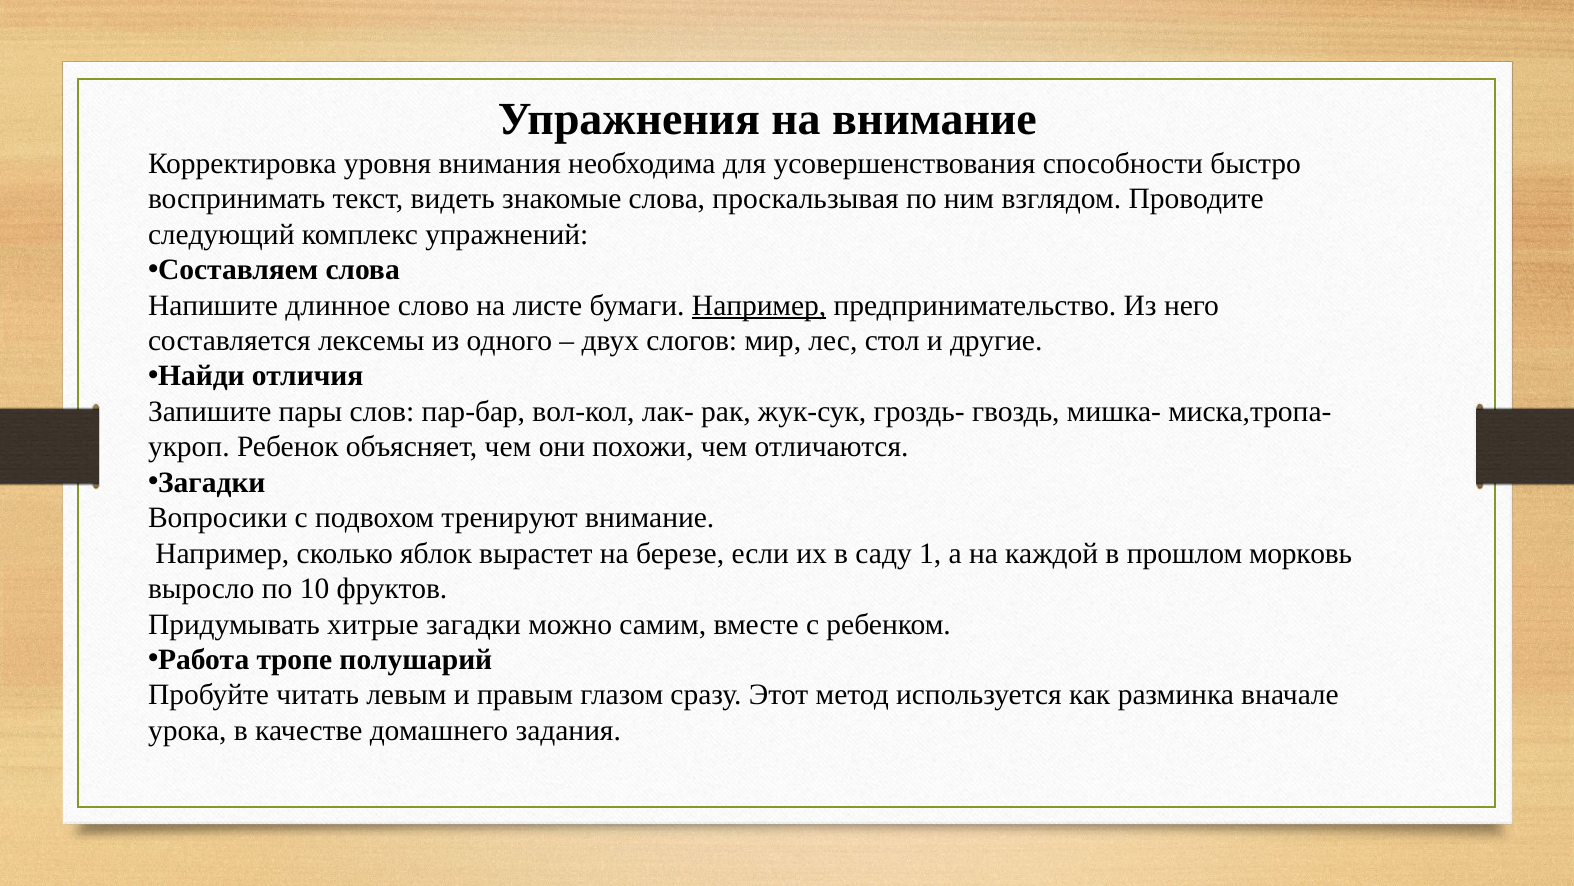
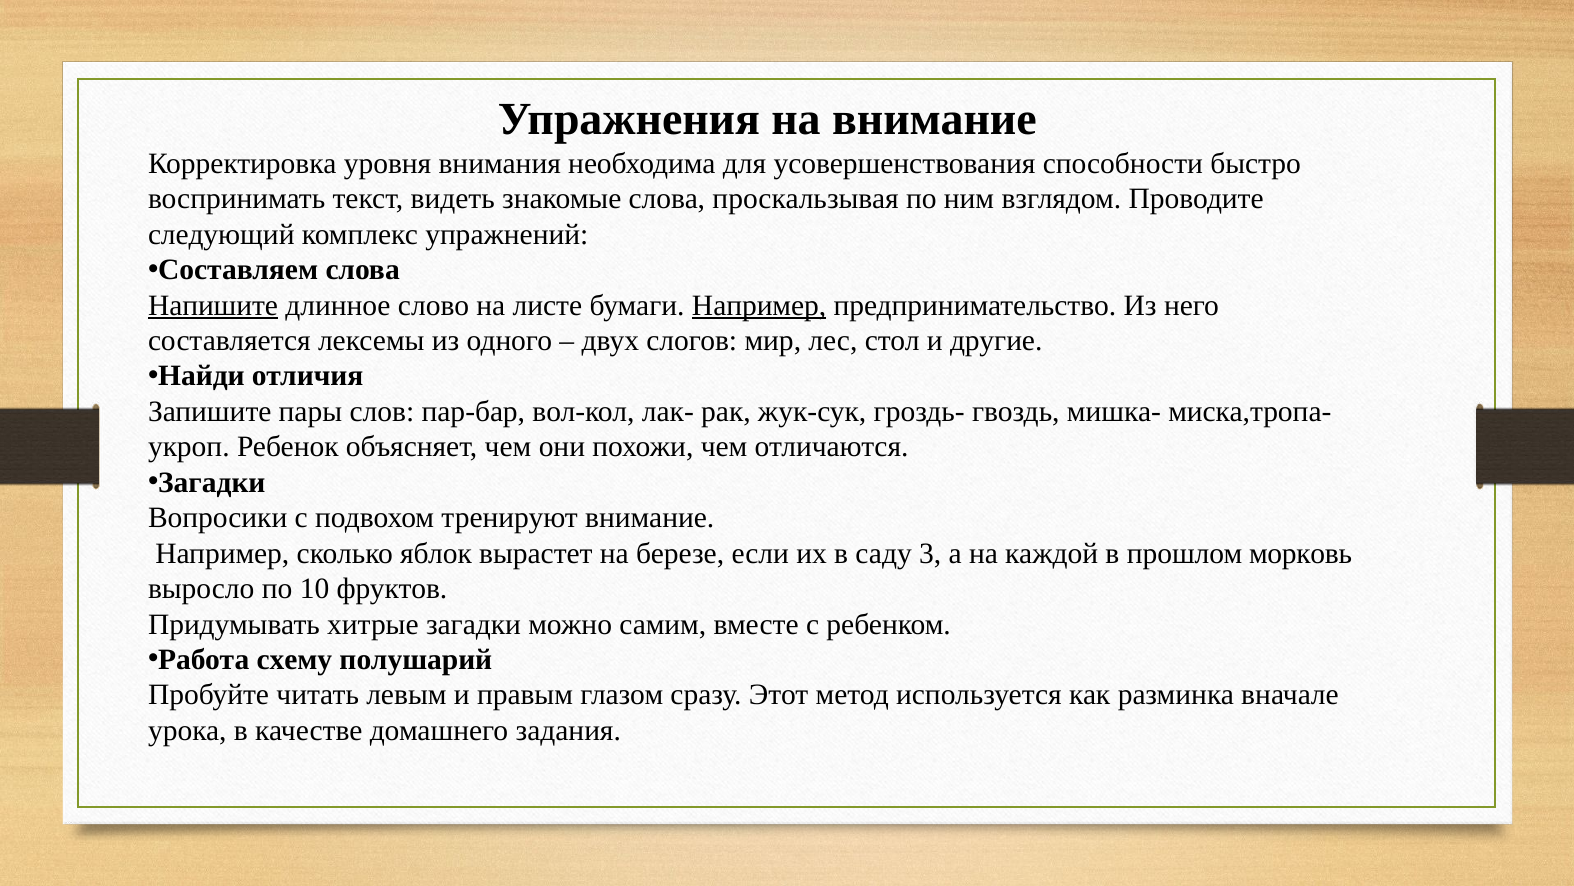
Напишите underline: none -> present
1: 1 -> 3
тропе: тропе -> схему
